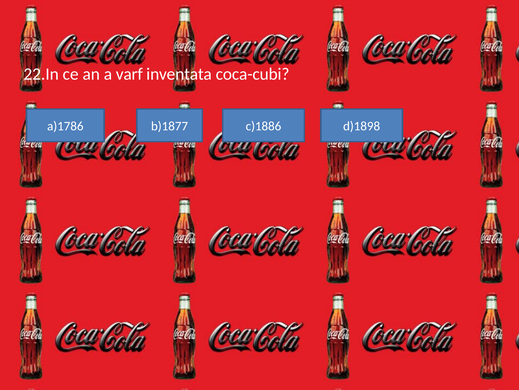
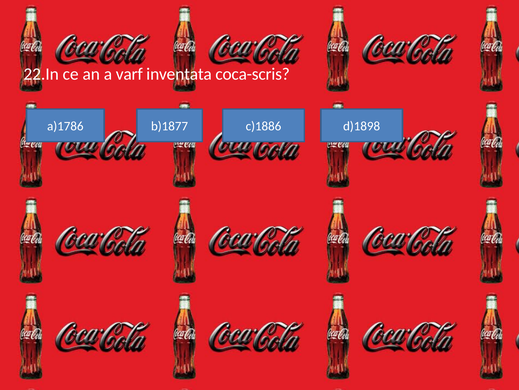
coca-cubi: coca-cubi -> coca-scris
